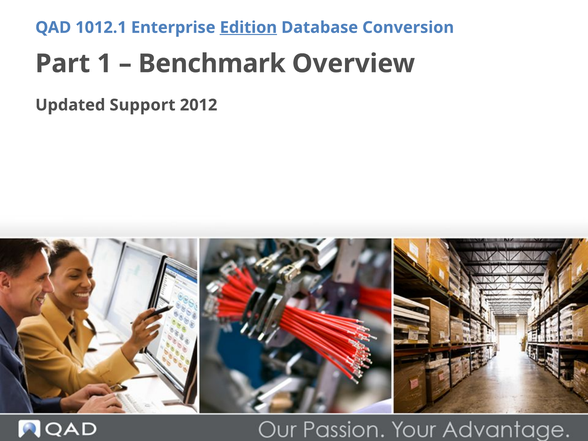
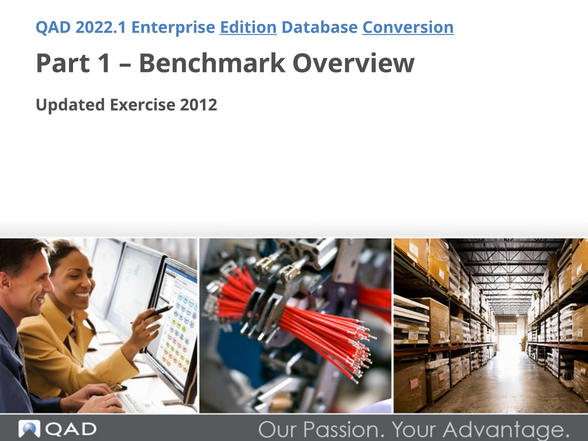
1012.1: 1012.1 -> 2022.1
Conversion underline: none -> present
Support: Support -> Exercise
